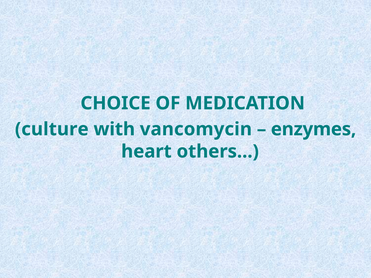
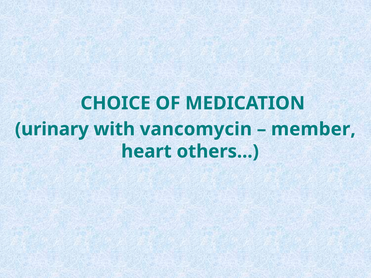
culture: culture -> urinary
enzymes: enzymes -> member
